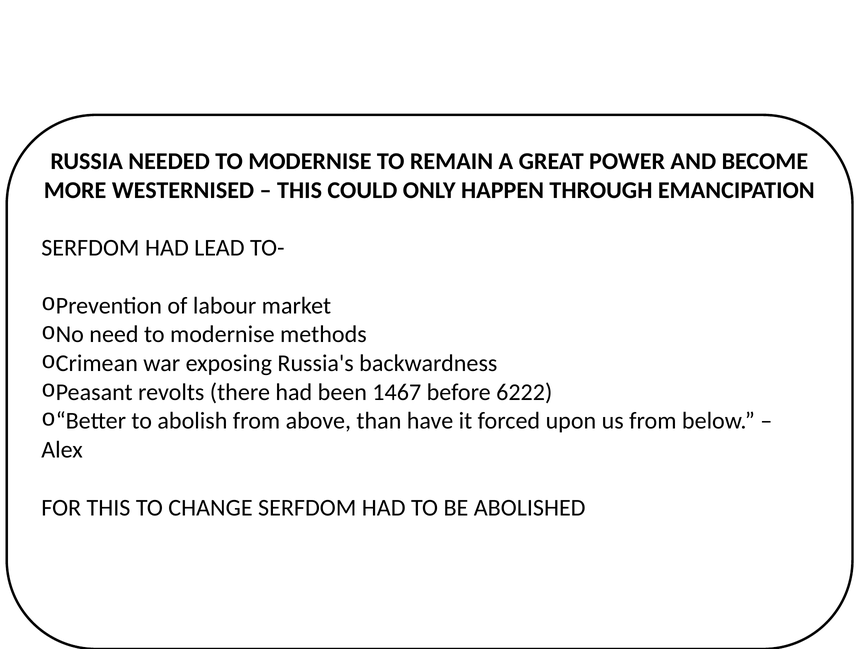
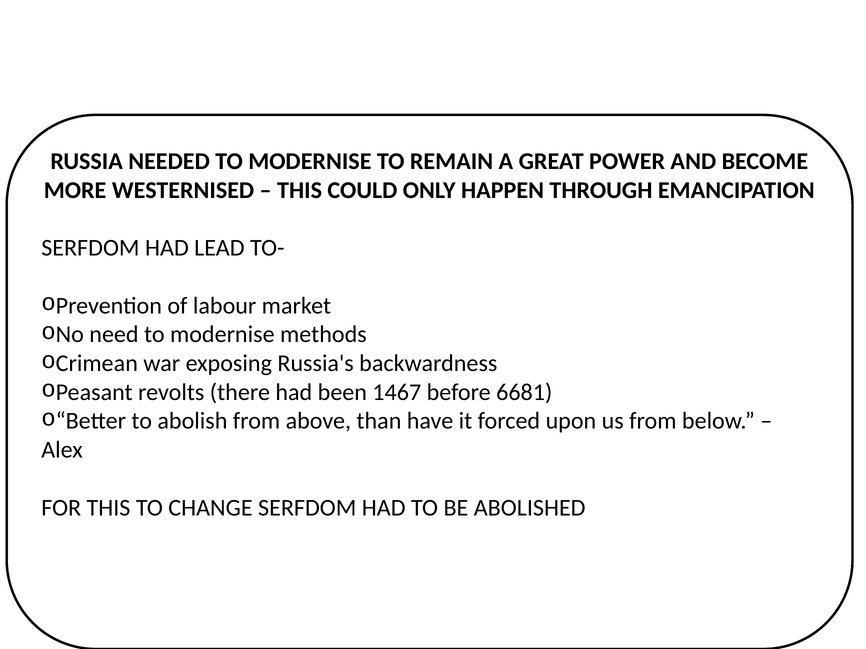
6222: 6222 -> 6681
